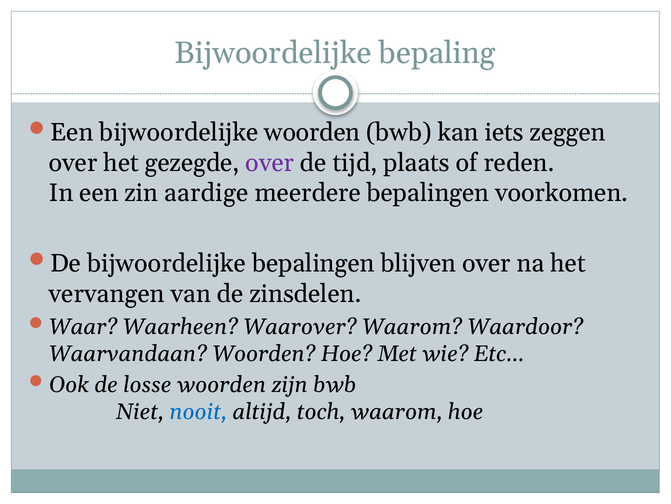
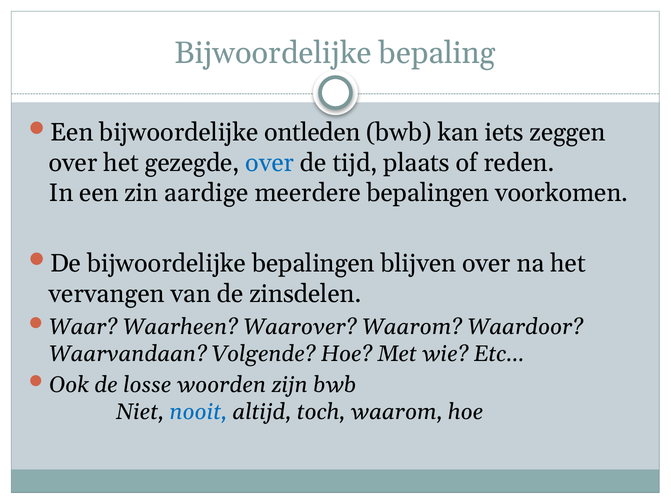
bijwoordelijke woorden: woorden -> ontleden
over at (270, 162) colour: purple -> blue
Waarvandaan Woorden: Woorden -> Volgende
